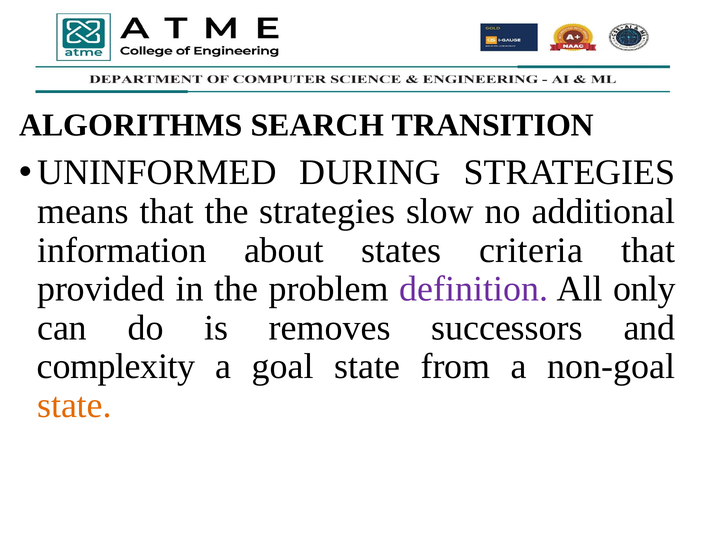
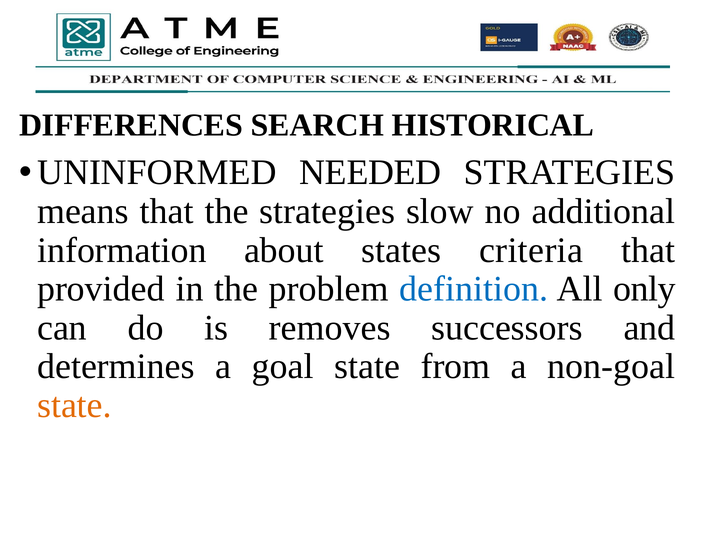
ALGORITHMS: ALGORITHMS -> DIFFERENCES
TRANSITION: TRANSITION -> HISTORICAL
DURING: DURING -> NEEDED
definition colour: purple -> blue
complexity: complexity -> determines
